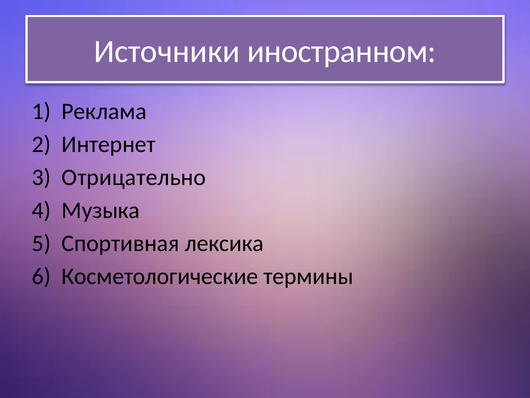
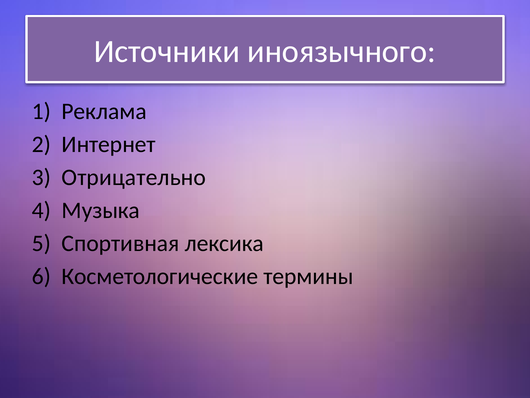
иностранном: иностранном -> иноязычного
